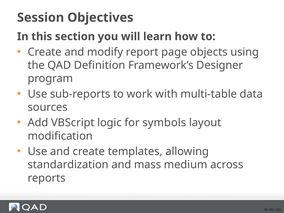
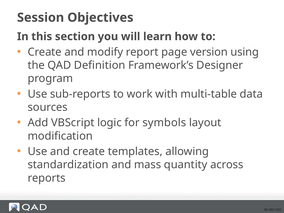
objects: objects -> version
medium: medium -> quantity
